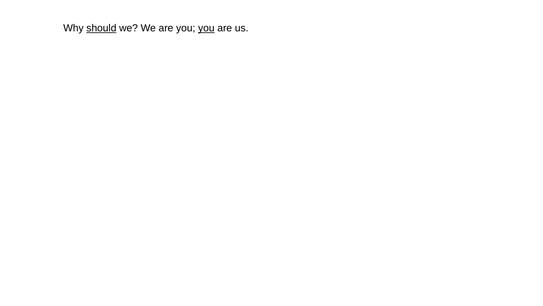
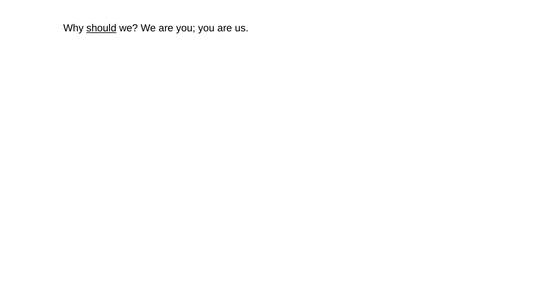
you at (206, 28) underline: present -> none
